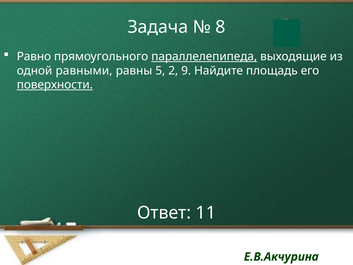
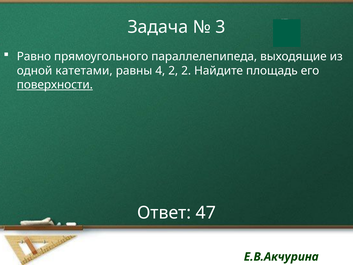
8: 8 -> 3
параллелепипеда underline: present -> none
равными: равными -> катетами
5: 5 -> 4
2 9: 9 -> 2
11: 11 -> 47
